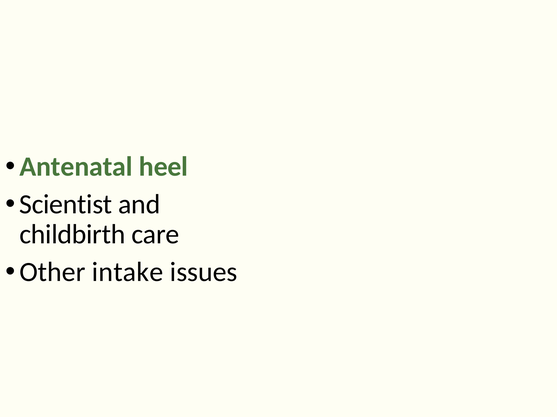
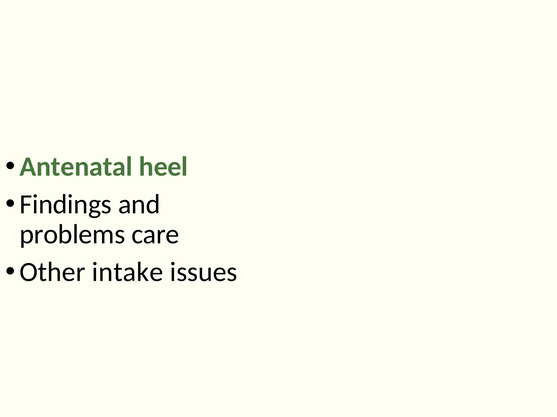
Scientist: Scientist -> Findings
childbirth: childbirth -> problems
